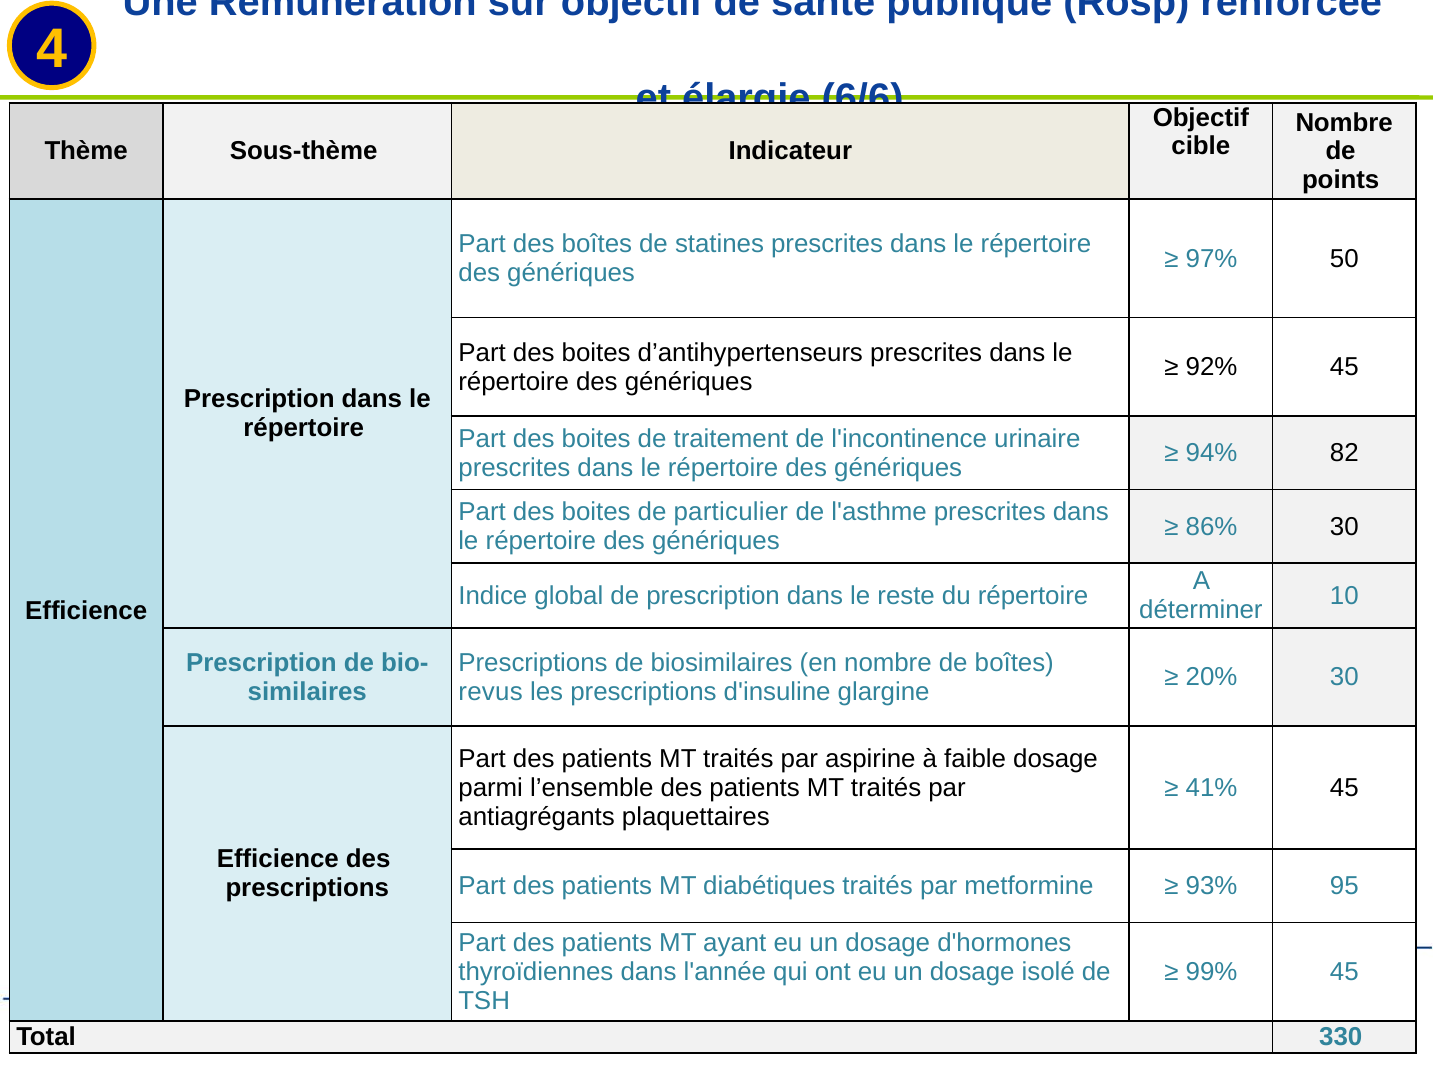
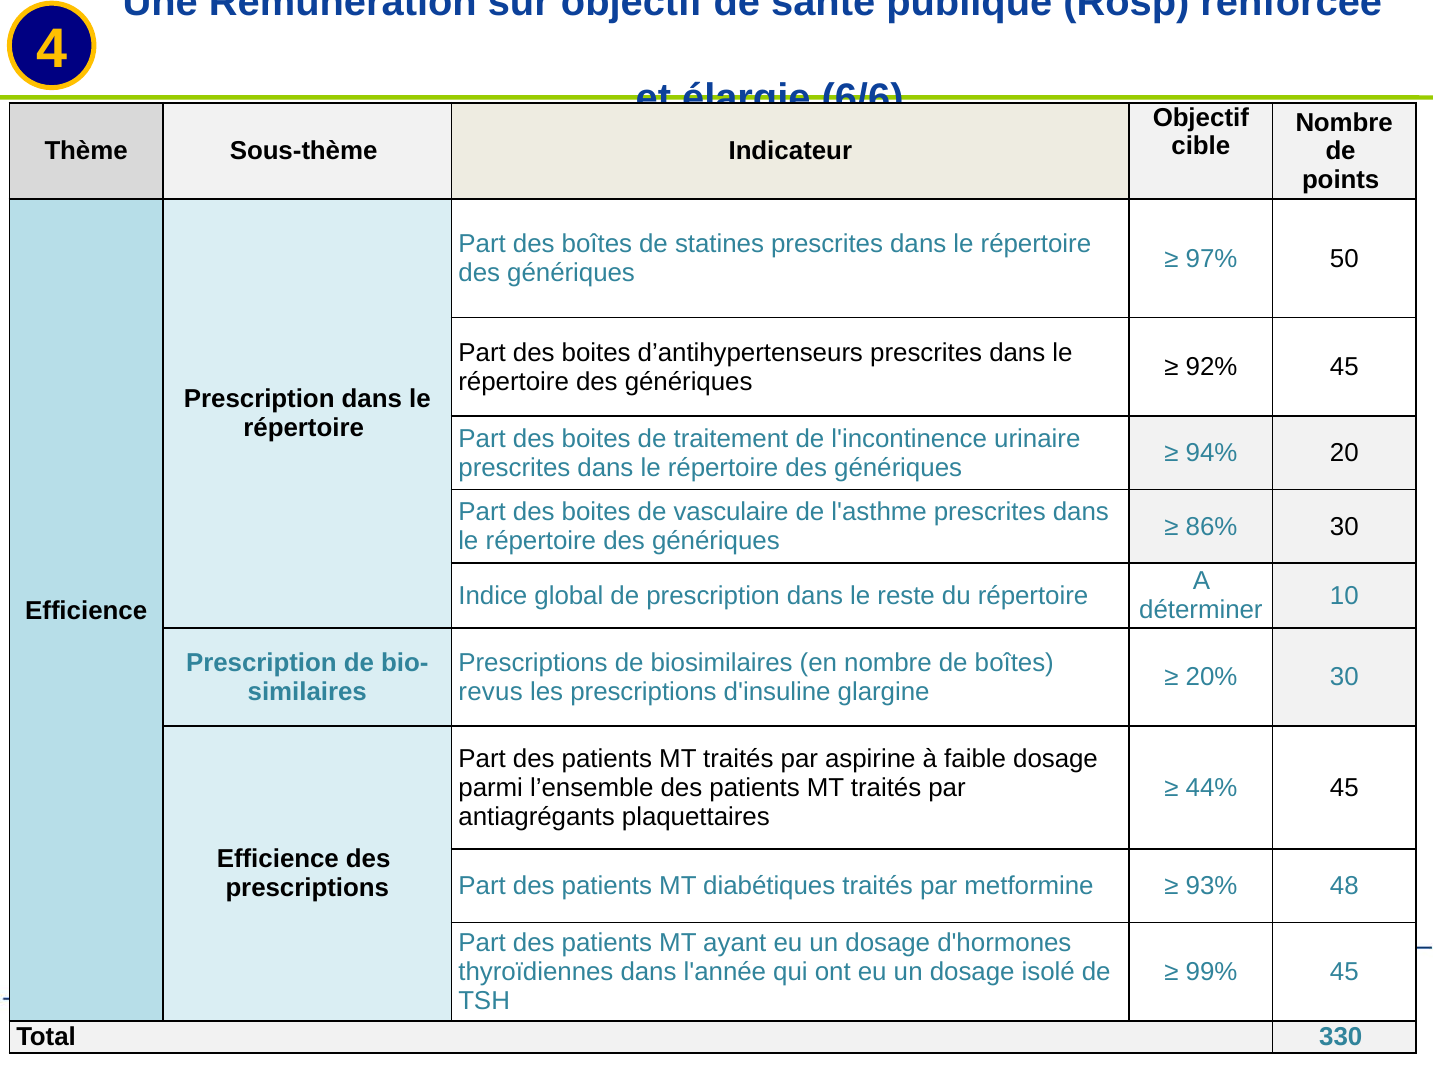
82: 82 -> 20
particulier: particulier -> vasculaire
41%: 41% -> 44%
95: 95 -> 48
